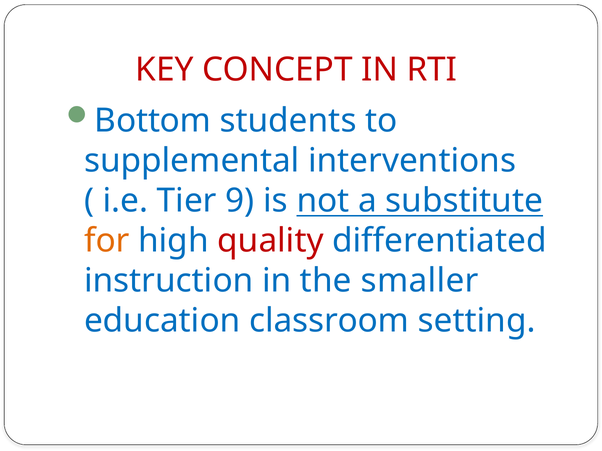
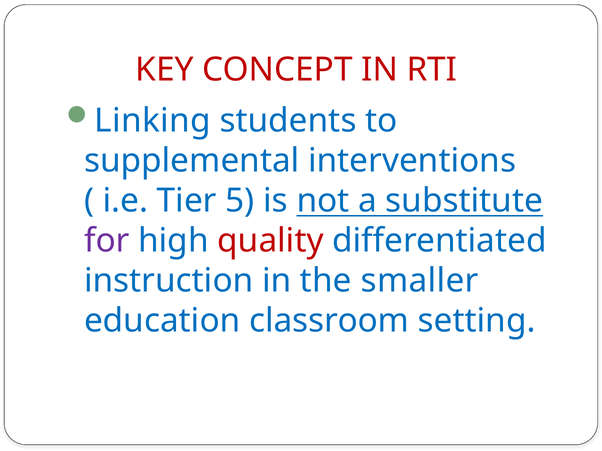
Bottom: Bottom -> Linking
9: 9 -> 5
for colour: orange -> purple
